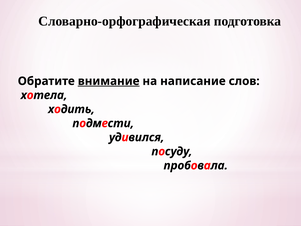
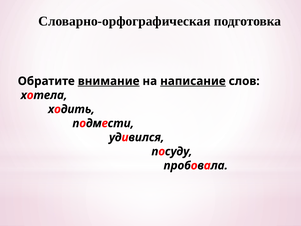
написание underline: none -> present
